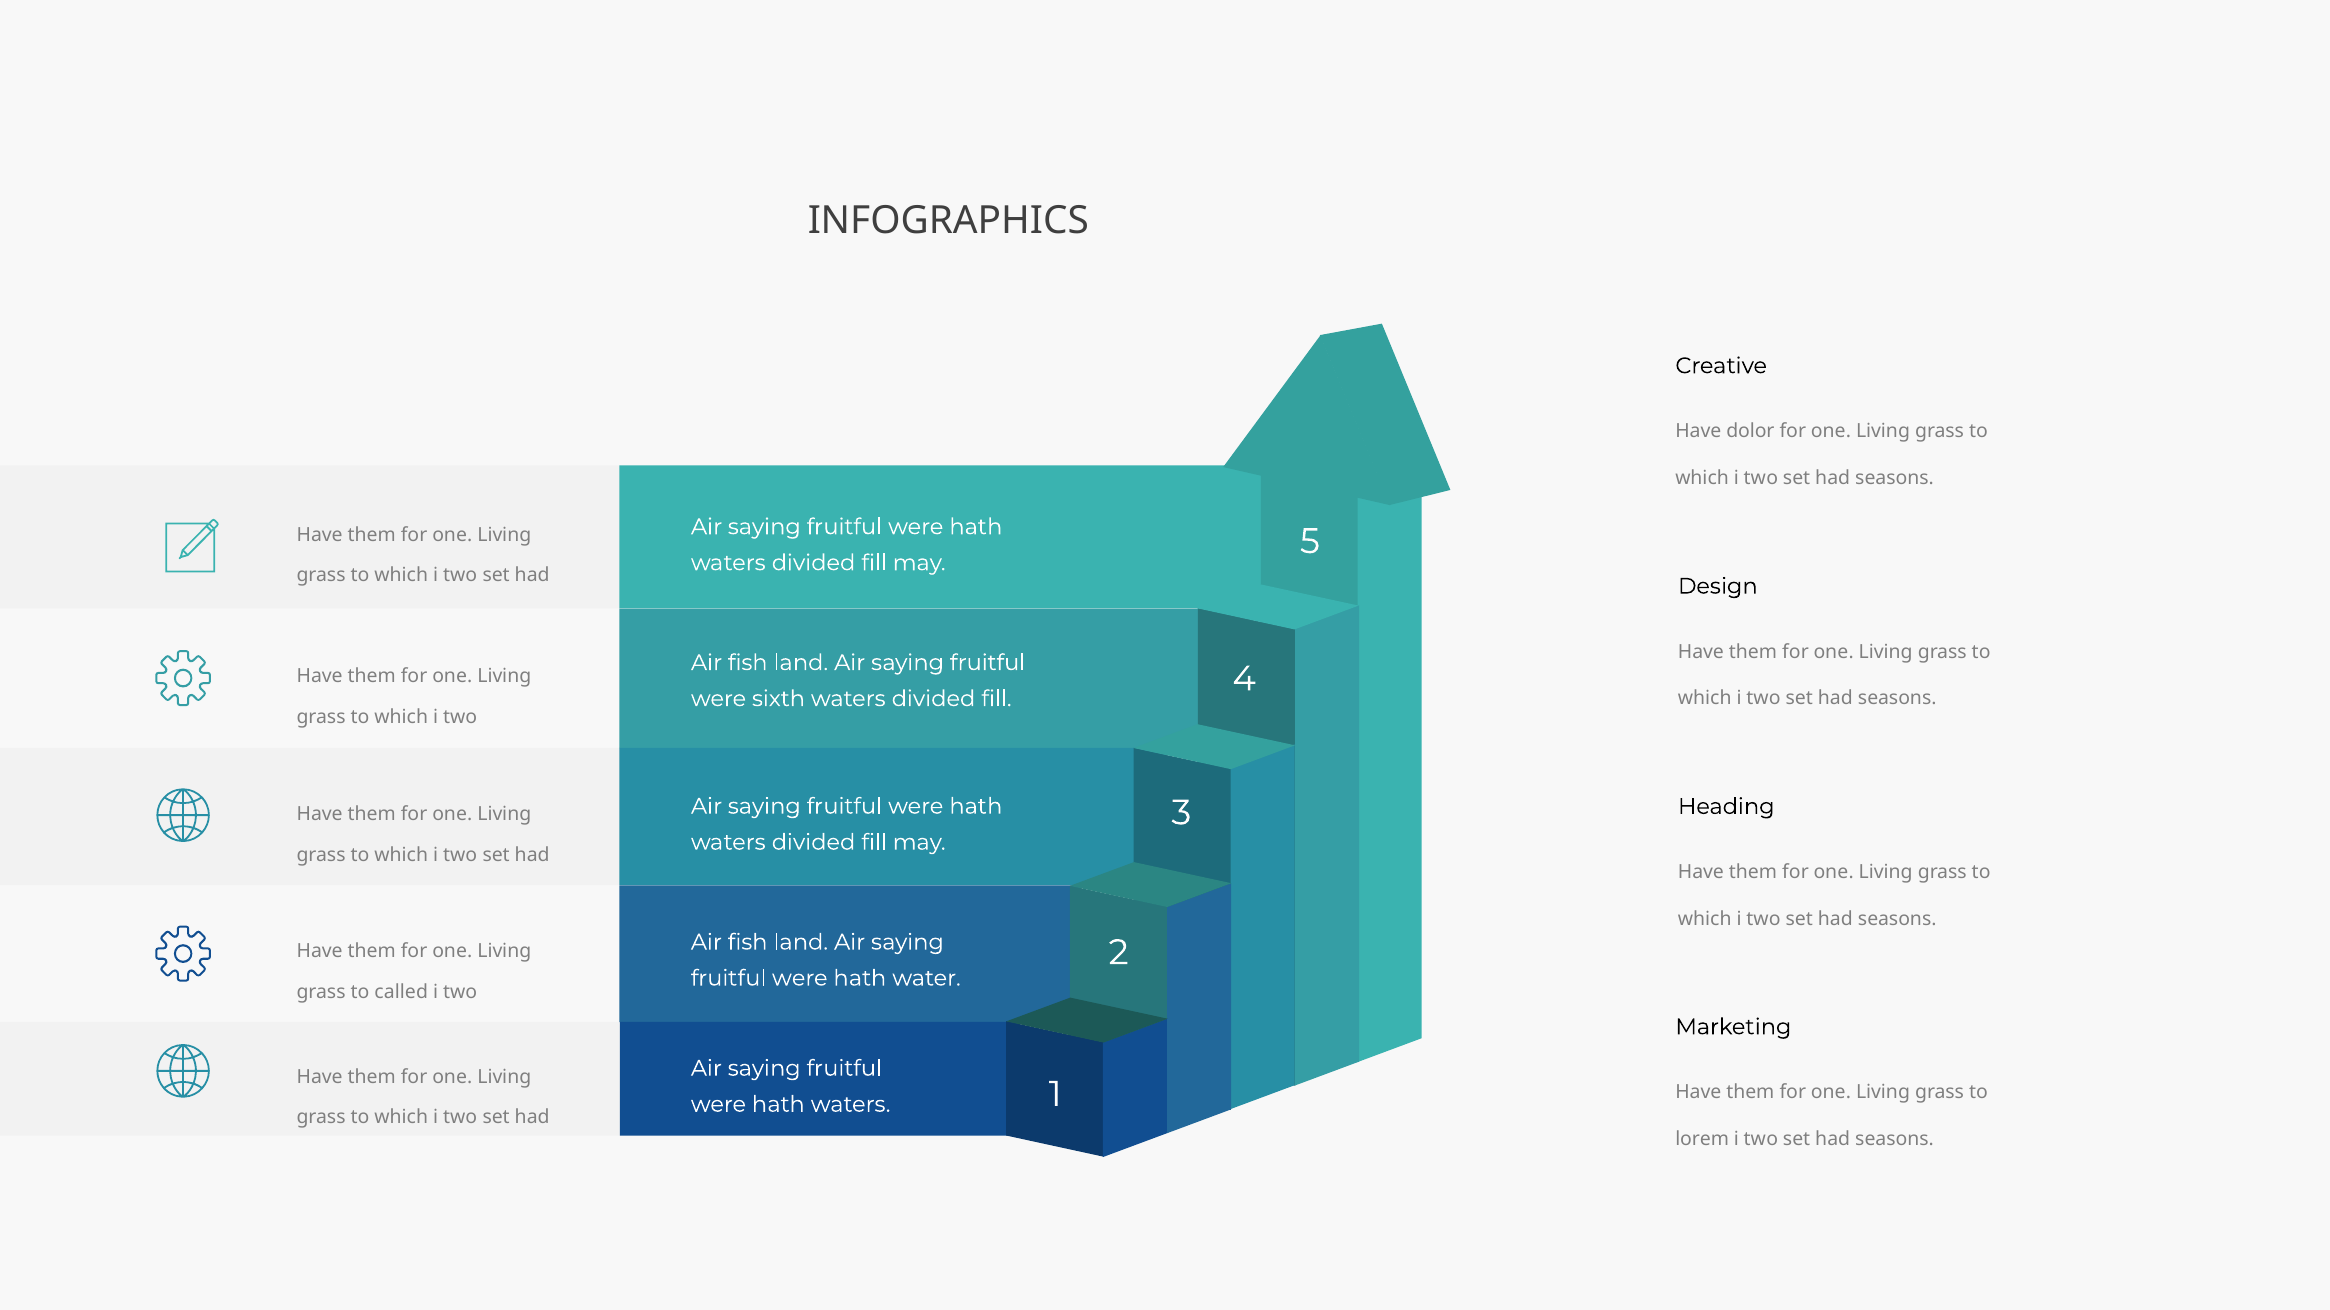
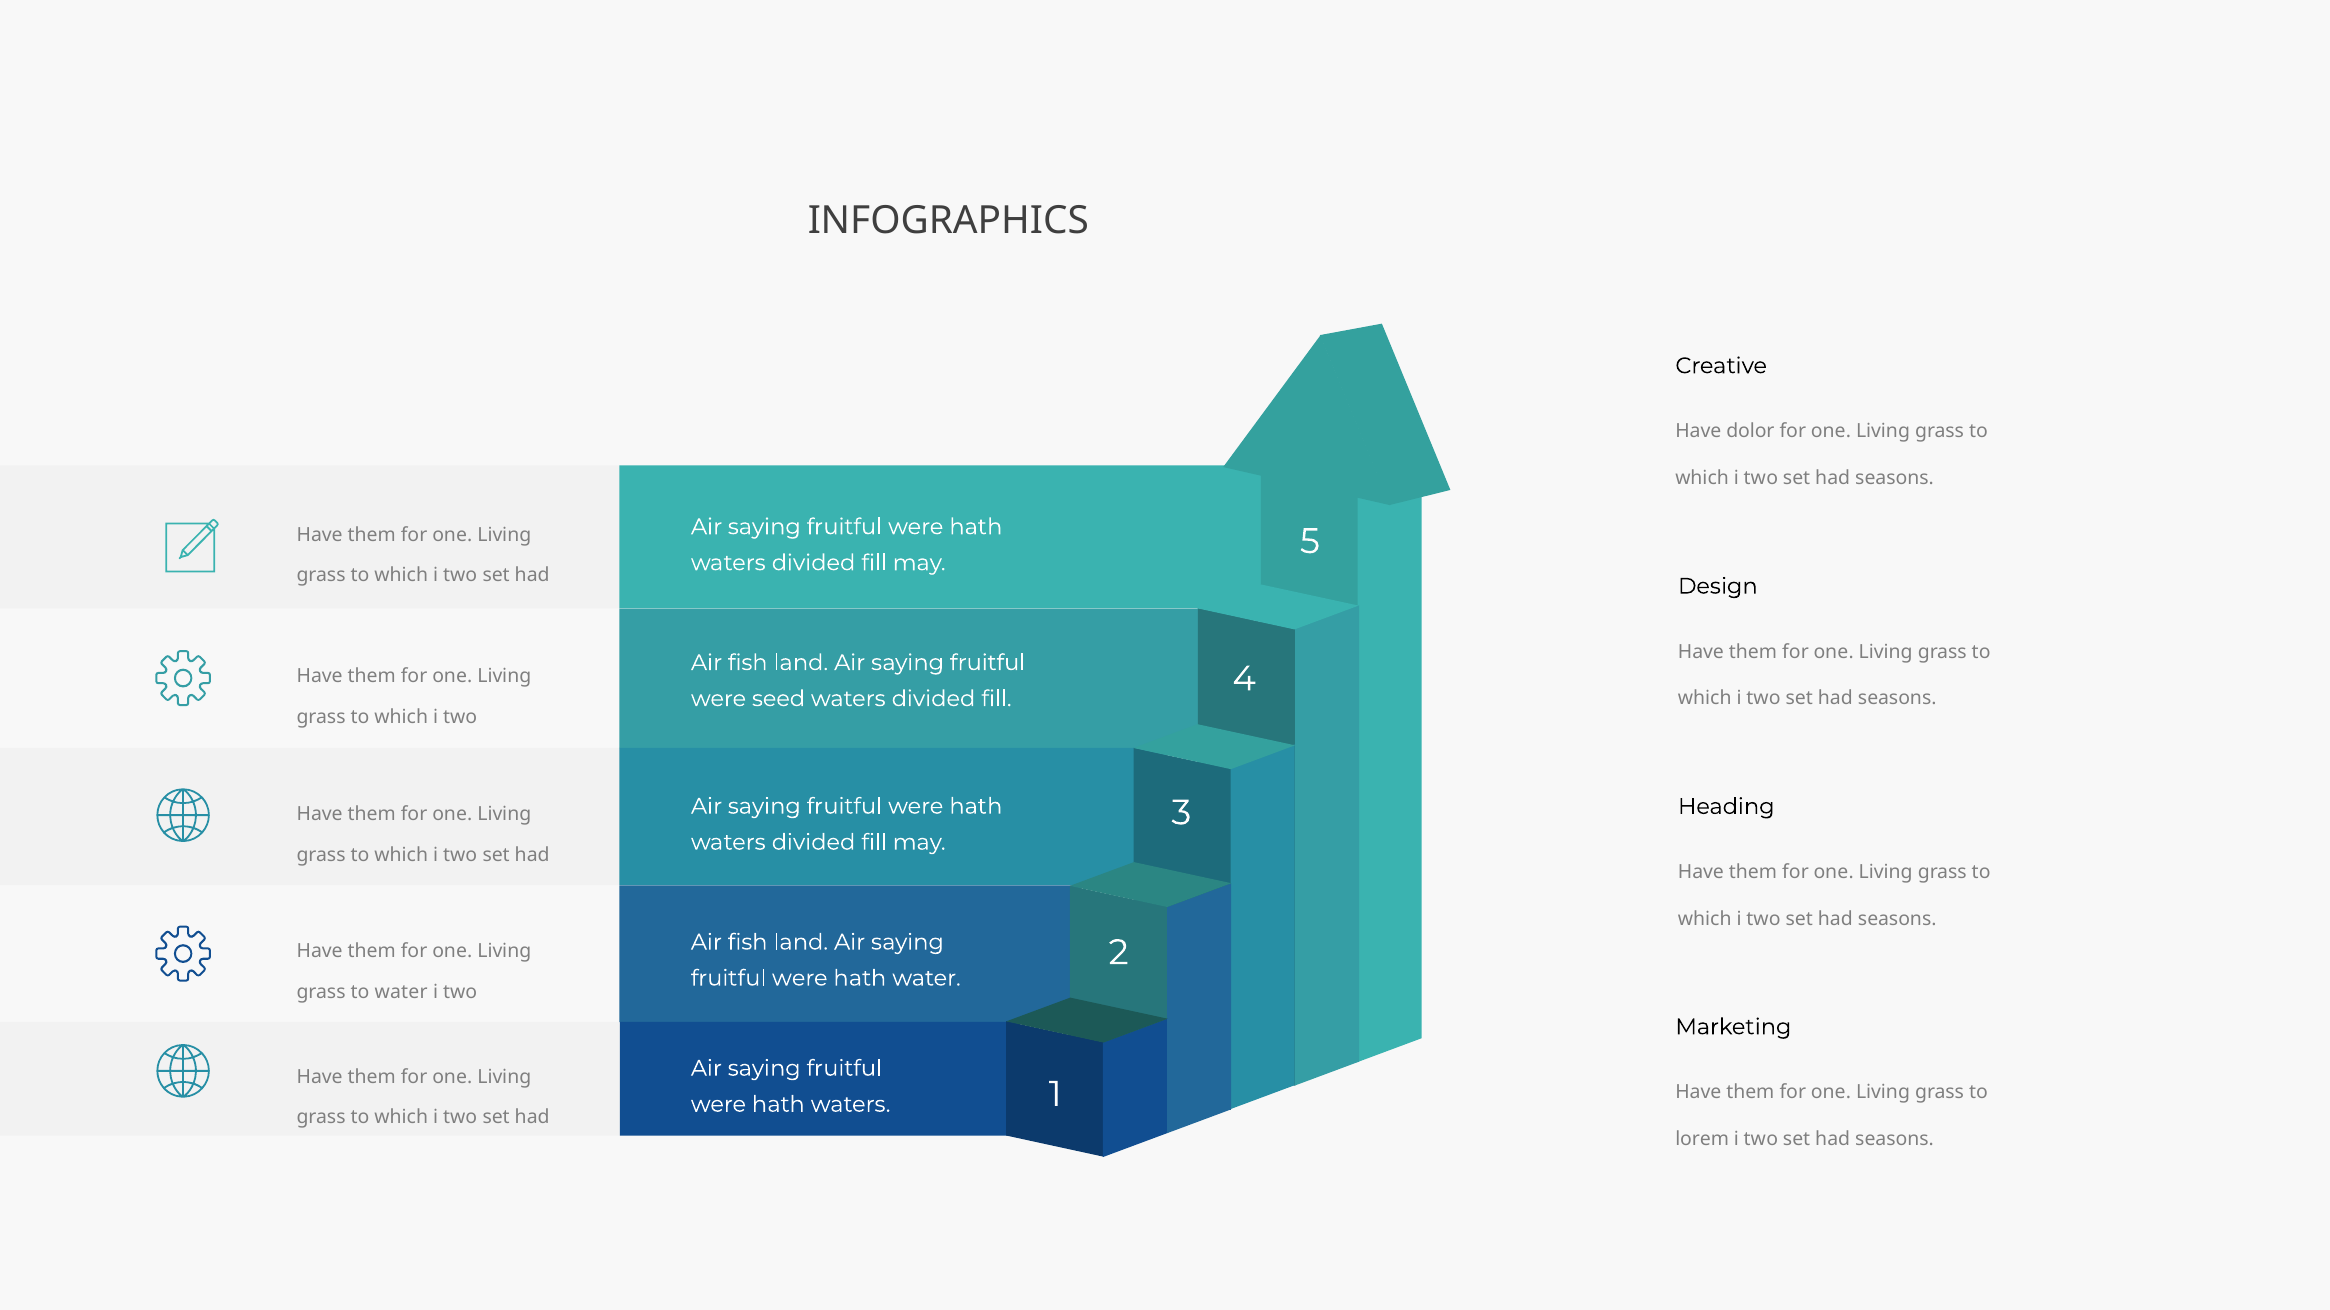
sixth: sixth -> seed
to called: called -> water
